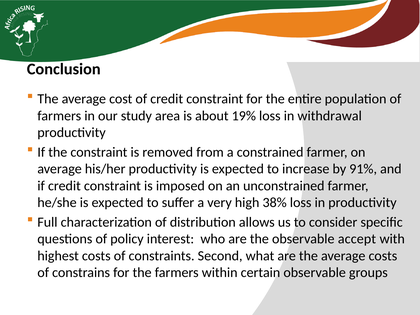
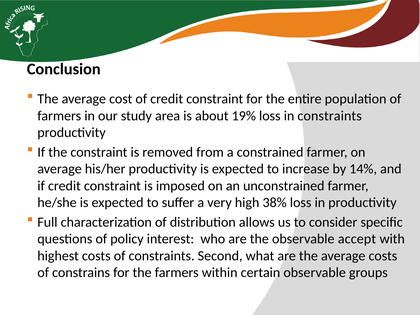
in withdrawal: withdrawal -> constraints
91%: 91% -> 14%
